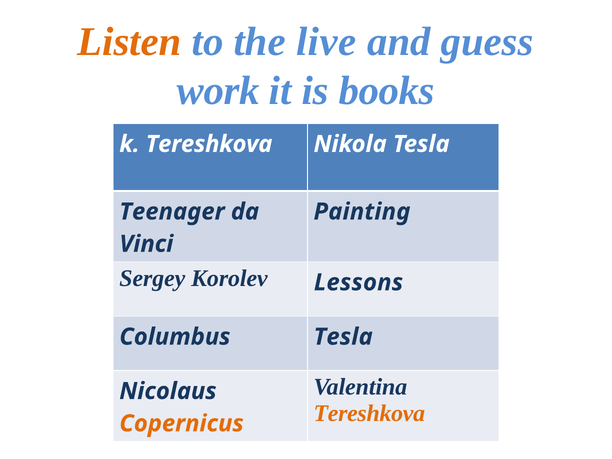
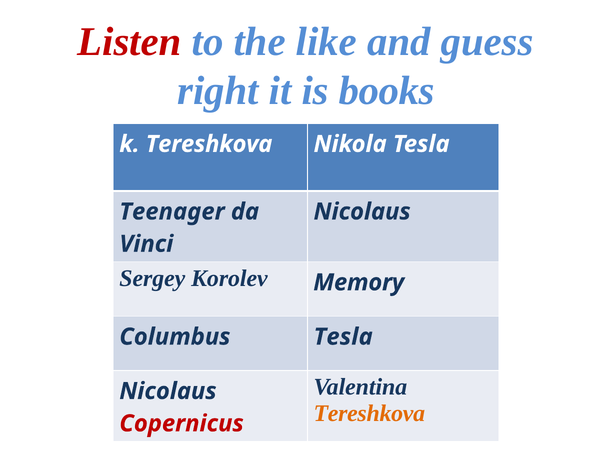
Listen colour: orange -> red
live: live -> like
work: work -> right
Painting at (362, 212): Painting -> Nicolaus
Lessons: Lessons -> Memory
Copernicus colour: orange -> red
